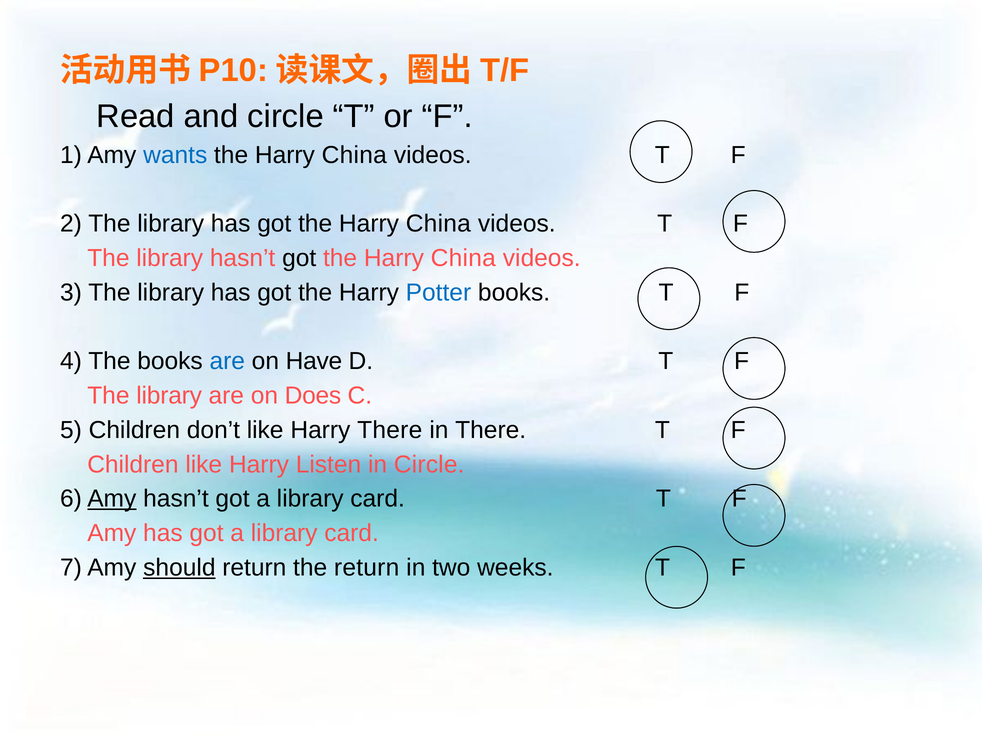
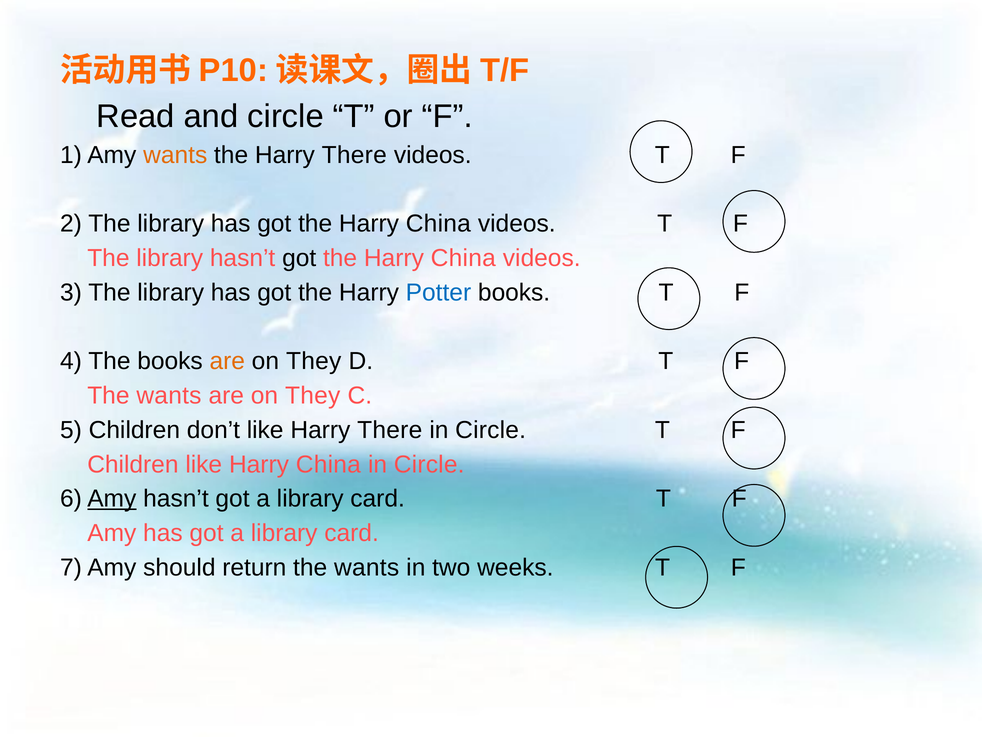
wants at (175, 155) colour: blue -> orange
China at (354, 155): China -> There
are at (227, 361) colour: blue -> orange
Have at (314, 361): Have -> They
library at (169, 395): library -> wants
Does at (313, 395): Does -> They
There at (491, 430): There -> Circle
like Harry Listen: Listen -> China
should underline: present -> none
return the return: return -> wants
